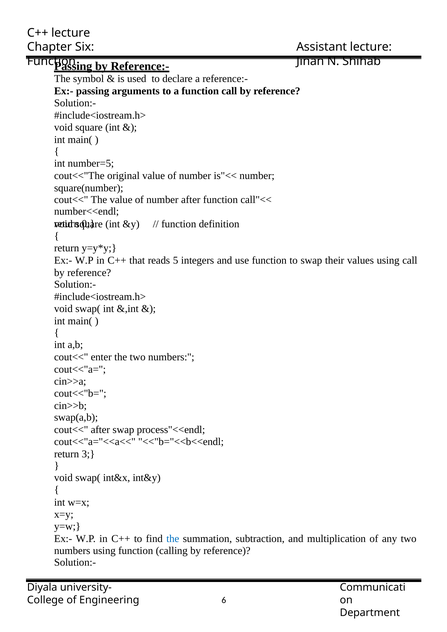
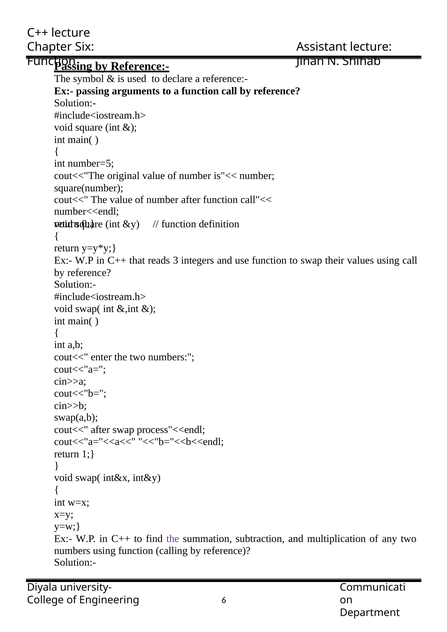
5: 5 -> 3
3: 3 -> 1
the at (173, 539) colour: blue -> purple
